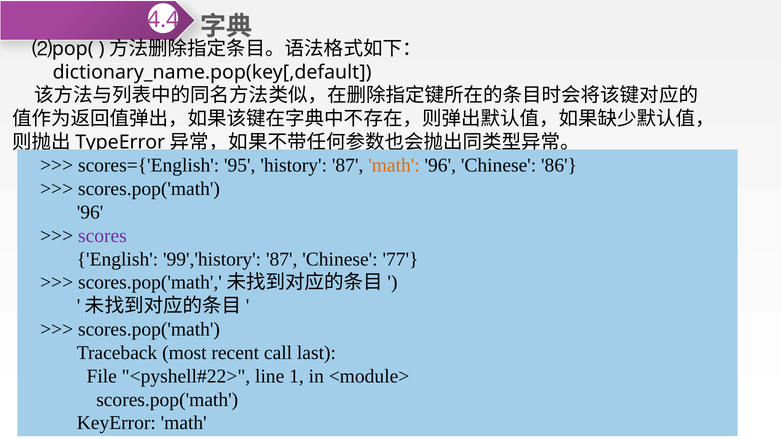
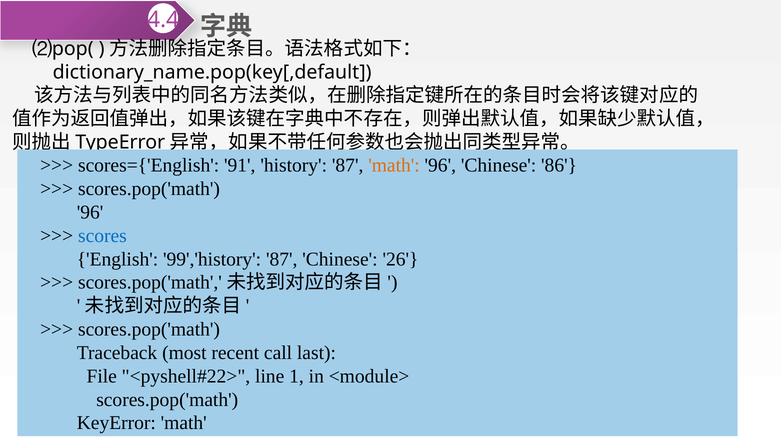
95: 95 -> 91
scores colour: purple -> blue
77: 77 -> 26
